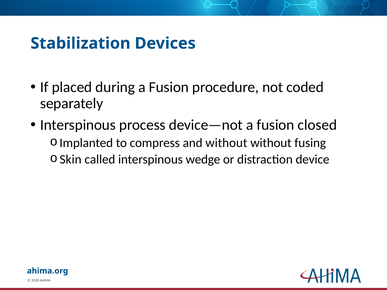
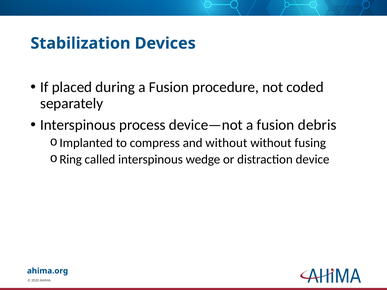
closed: closed -> debris
Skin: Skin -> Ring
